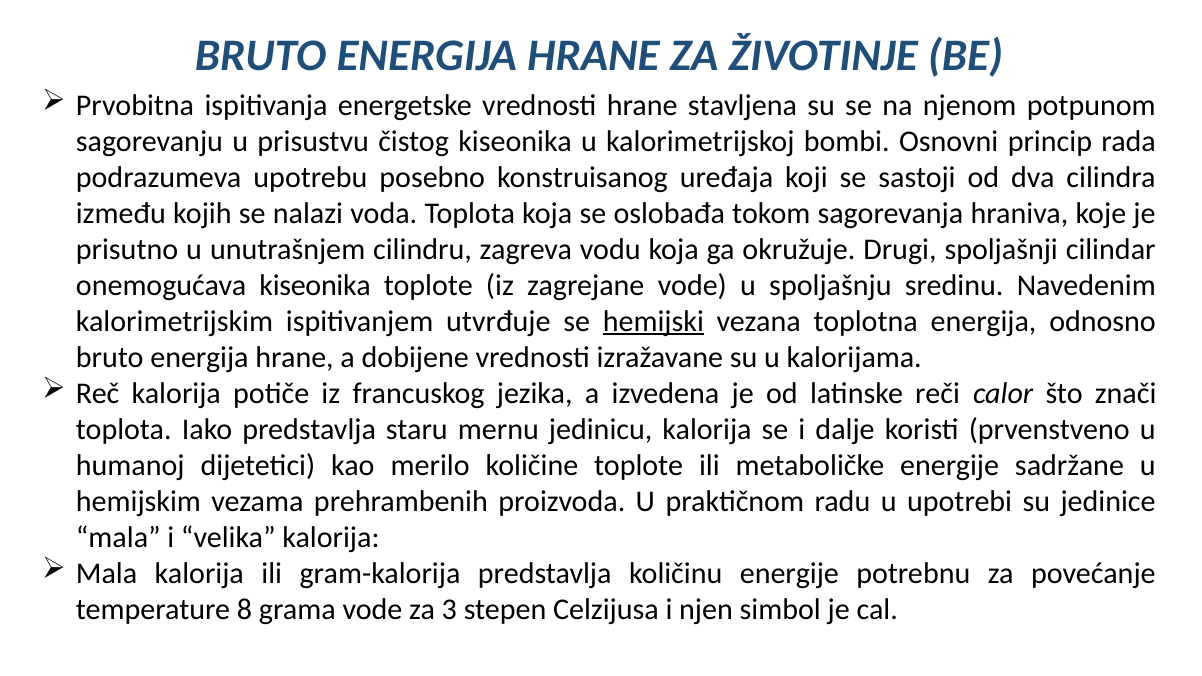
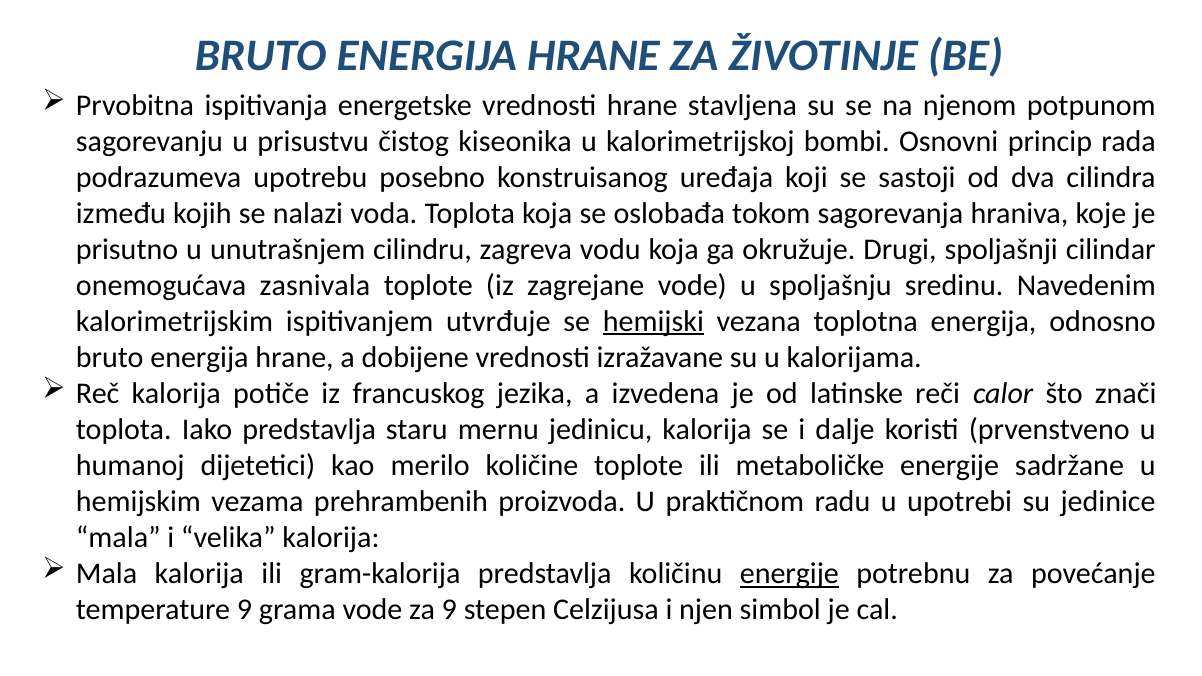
onemogućava kiseonika: kiseonika -> zasnivala
energije at (789, 574) underline: none -> present
temperature 8: 8 -> 9
za 3: 3 -> 9
